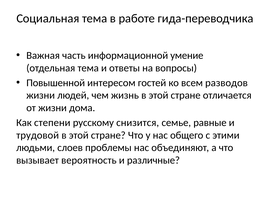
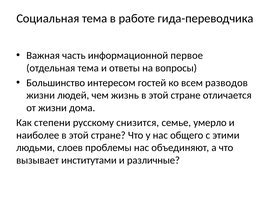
умение: умение -> первое
Повышенной: Повышенной -> Большинство
равные: равные -> умерло
трудовой: трудовой -> наиболее
вероятность: вероятность -> институтами
